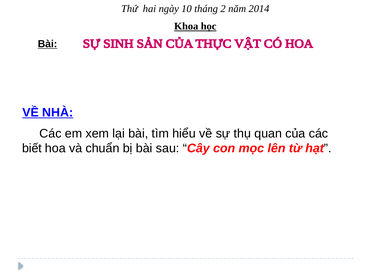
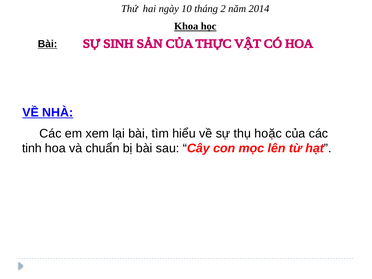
quan: quan -> hoặc
biết: biết -> tinh
